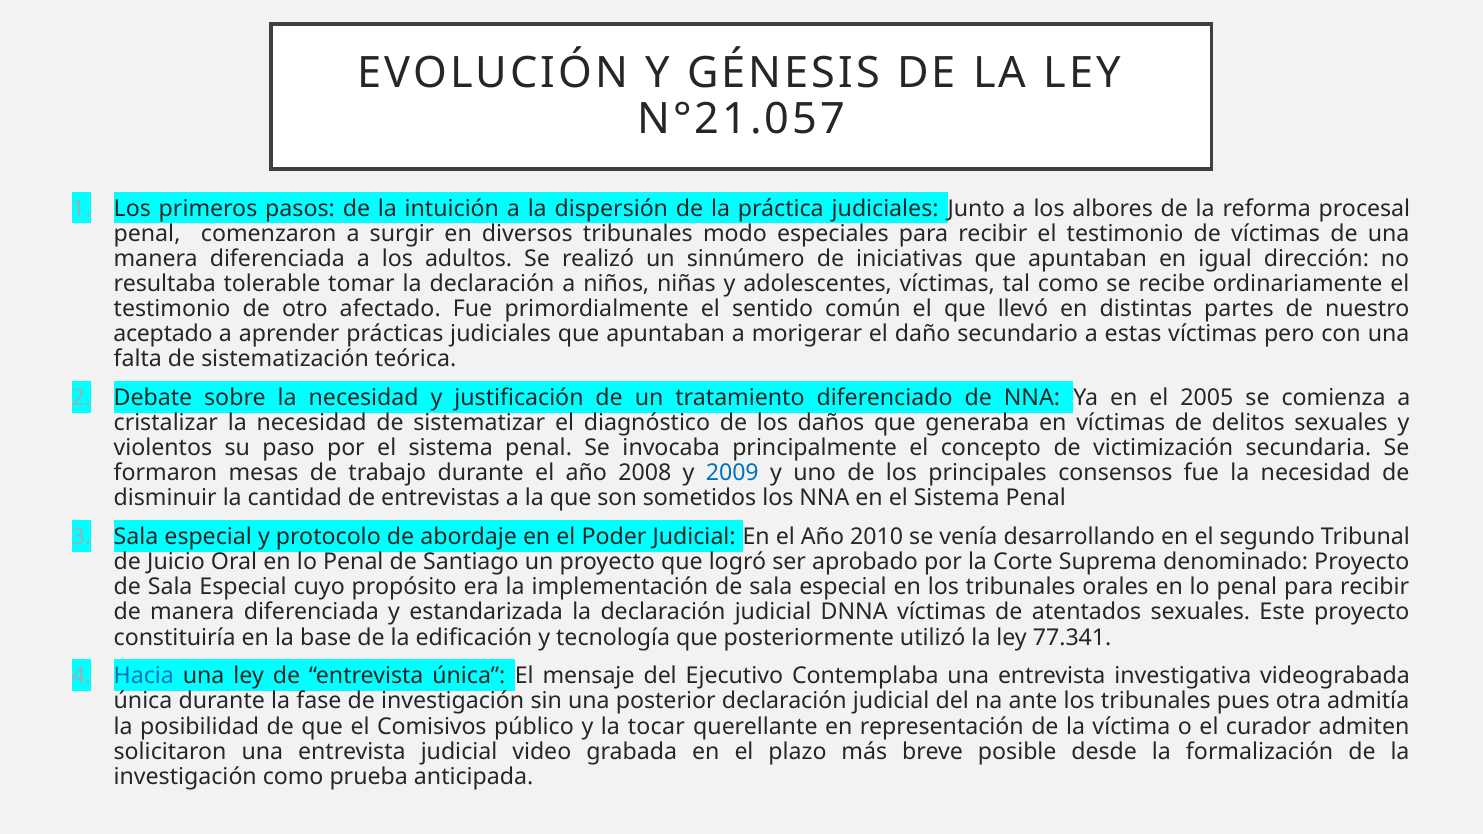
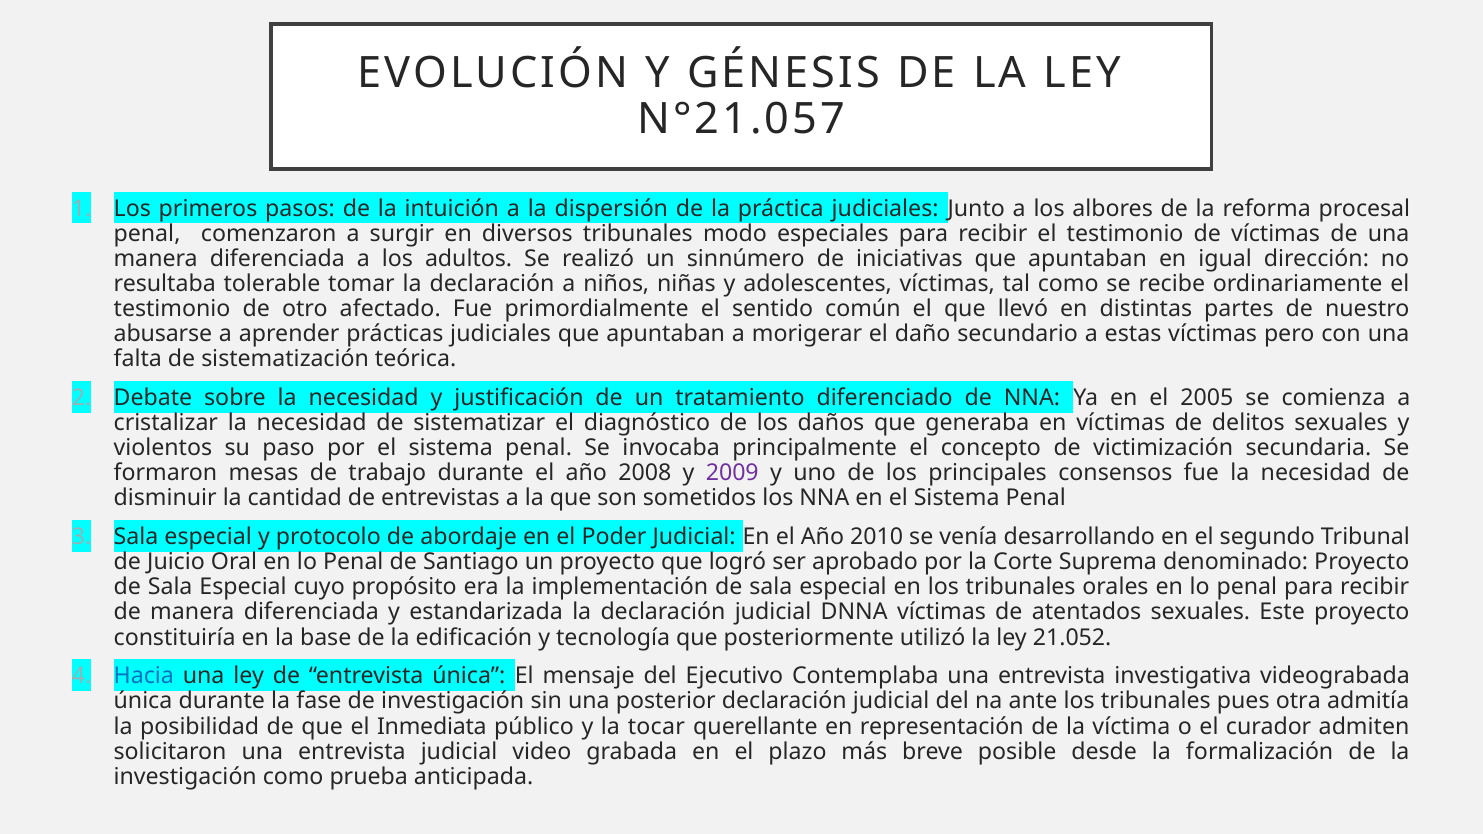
aceptado: aceptado -> abusarse
2009 colour: blue -> purple
77.341: 77.341 -> 21.052
Comisivos: Comisivos -> Inmediata
